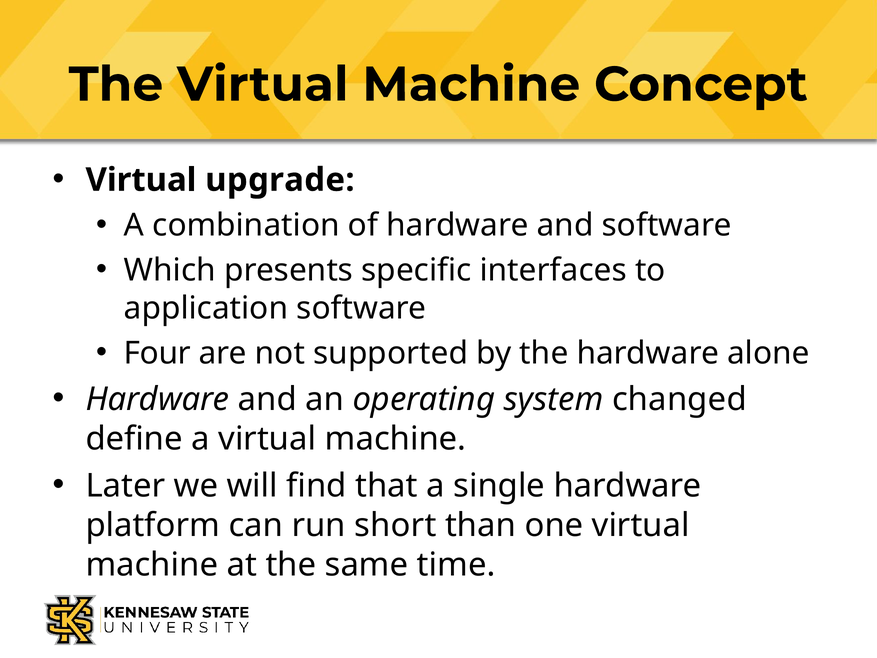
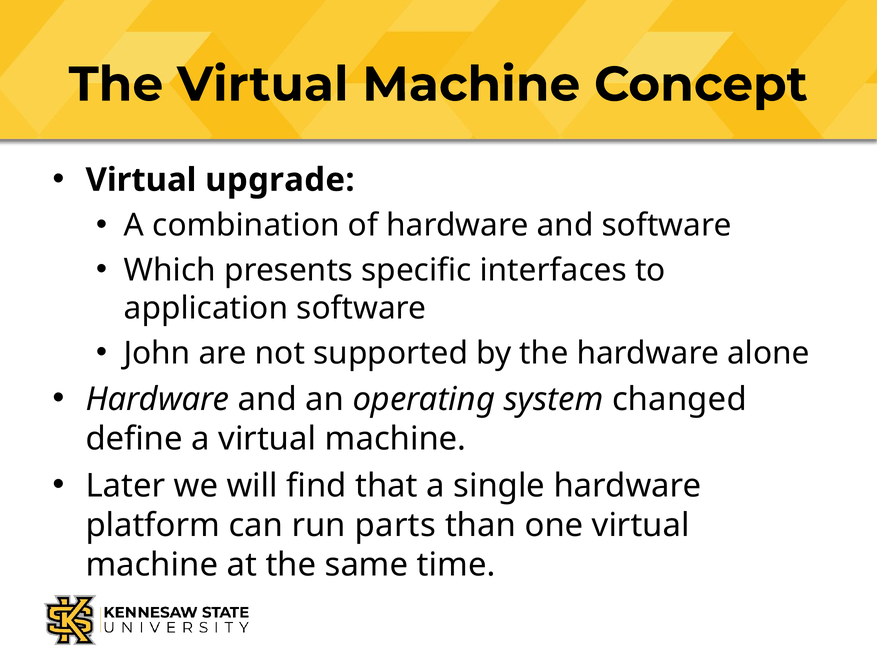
Four: Four -> John
short: short -> parts
